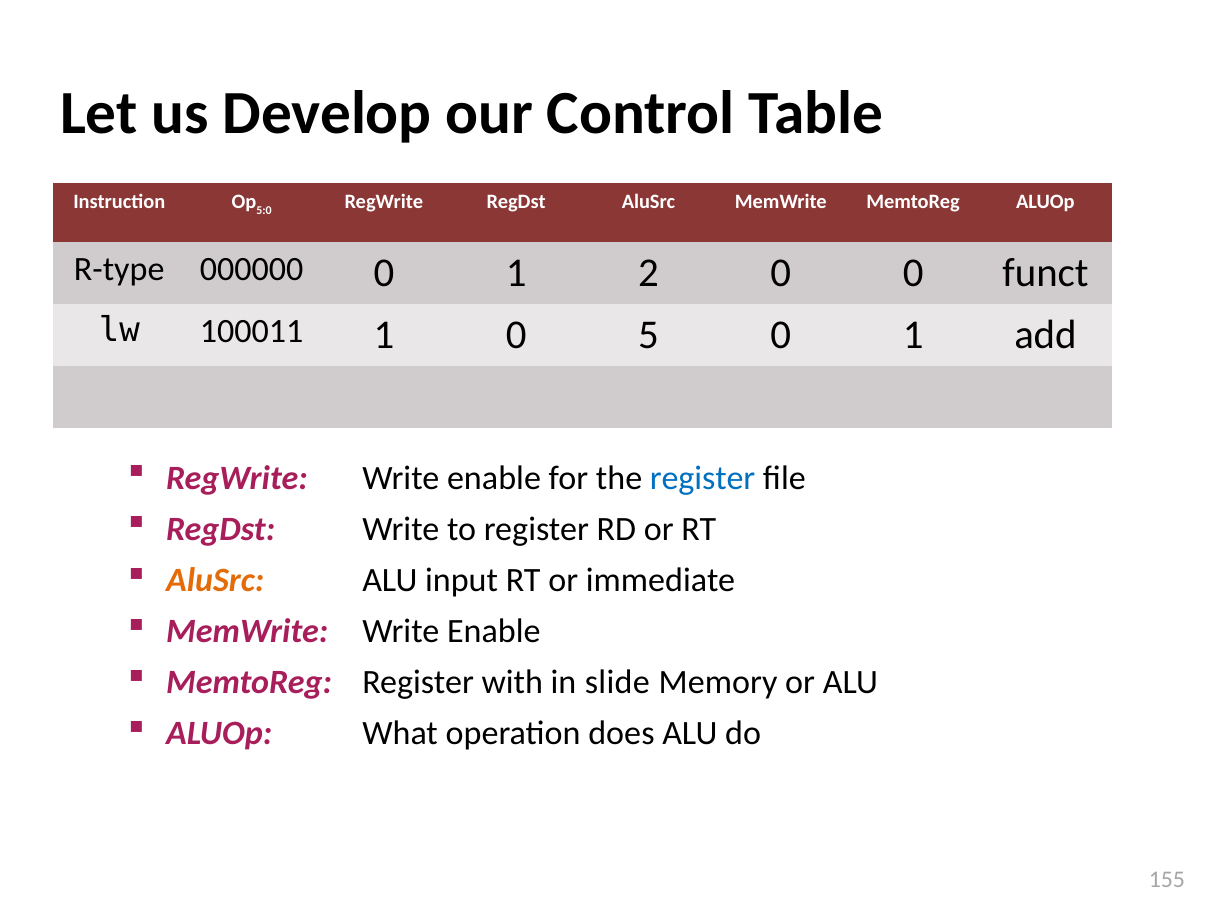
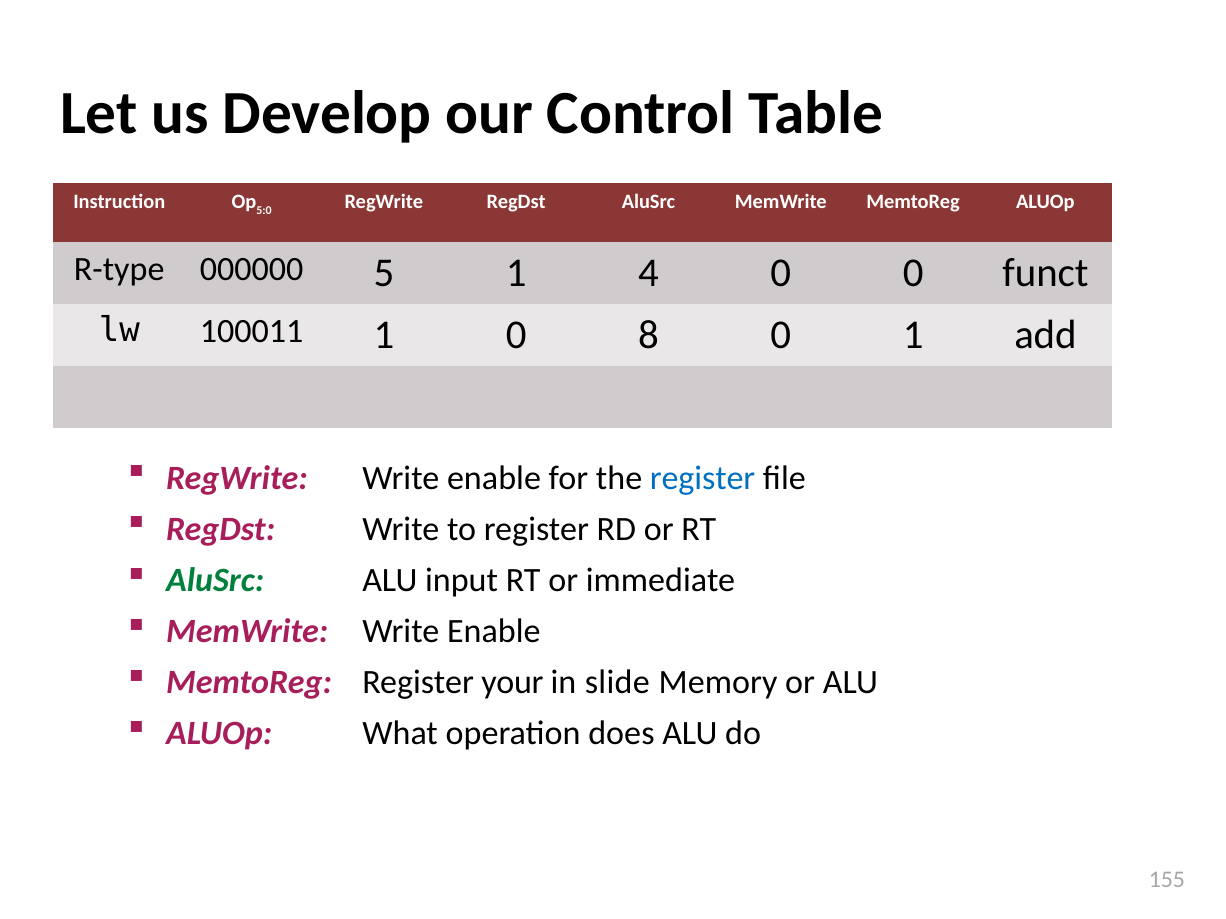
000000 0: 0 -> 5
2: 2 -> 4
5: 5 -> 8
AluSrc at (215, 581) colour: orange -> green
with: with -> your
